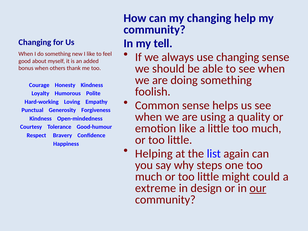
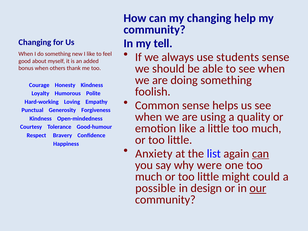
use changing: changing -> students
Helping: Helping -> Anxiety
can at (261, 154) underline: none -> present
steps: steps -> were
extreme: extreme -> possible
